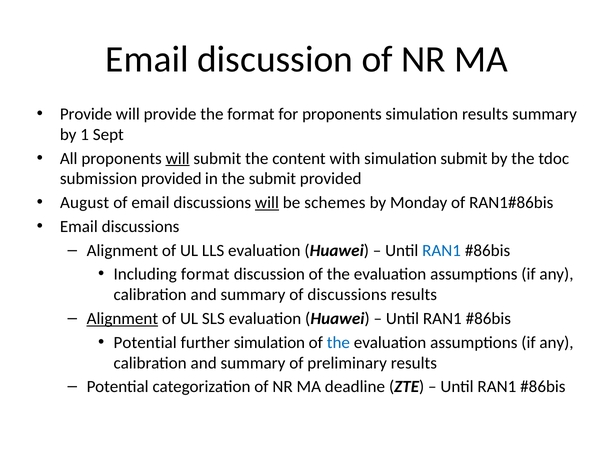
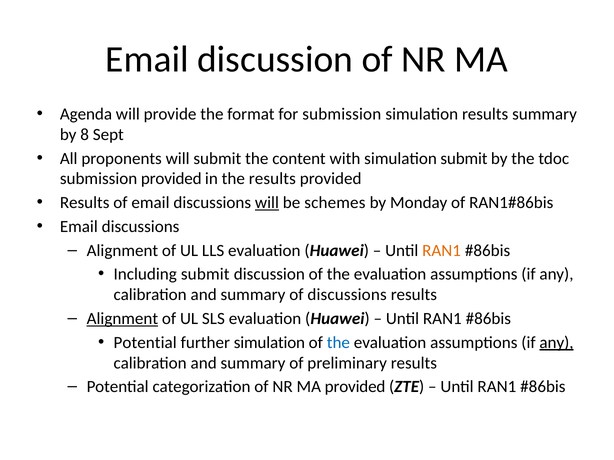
Provide at (86, 114): Provide -> Agenda
for proponents: proponents -> submission
1: 1 -> 8
will at (178, 159) underline: present -> none
the submit: submit -> results
August at (85, 203): August -> Results
RAN1 at (442, 251) colour: blue -> orange
Including format: format -> submit
any at (557, 343) underline: none -> present
MA deadline: deadline -> provided
